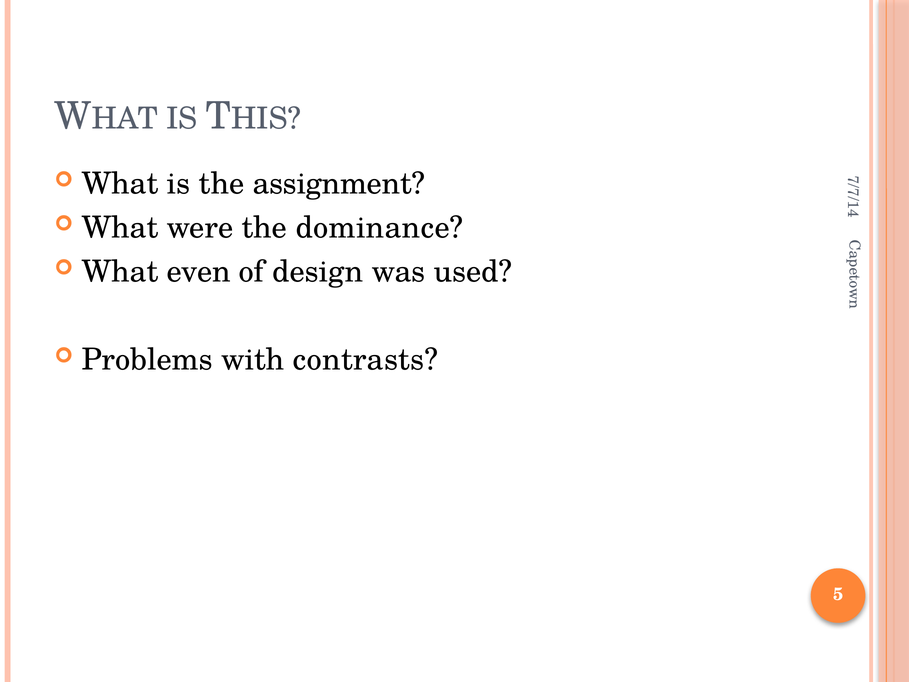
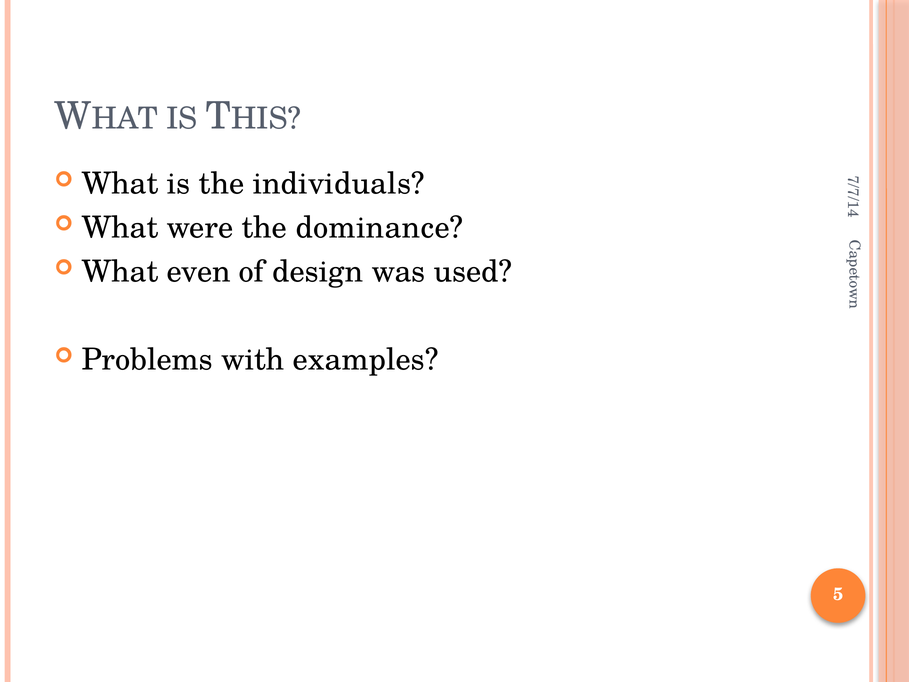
assignment: assignment -> individuals
contrasts: contrasts -> examples
